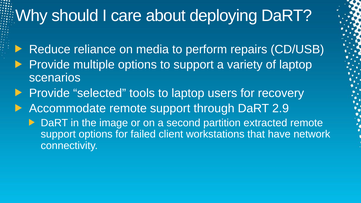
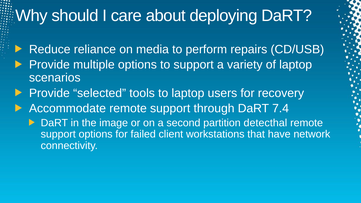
2.9: 2.9 -> 7.4
extracted: extracted -> detecthal
